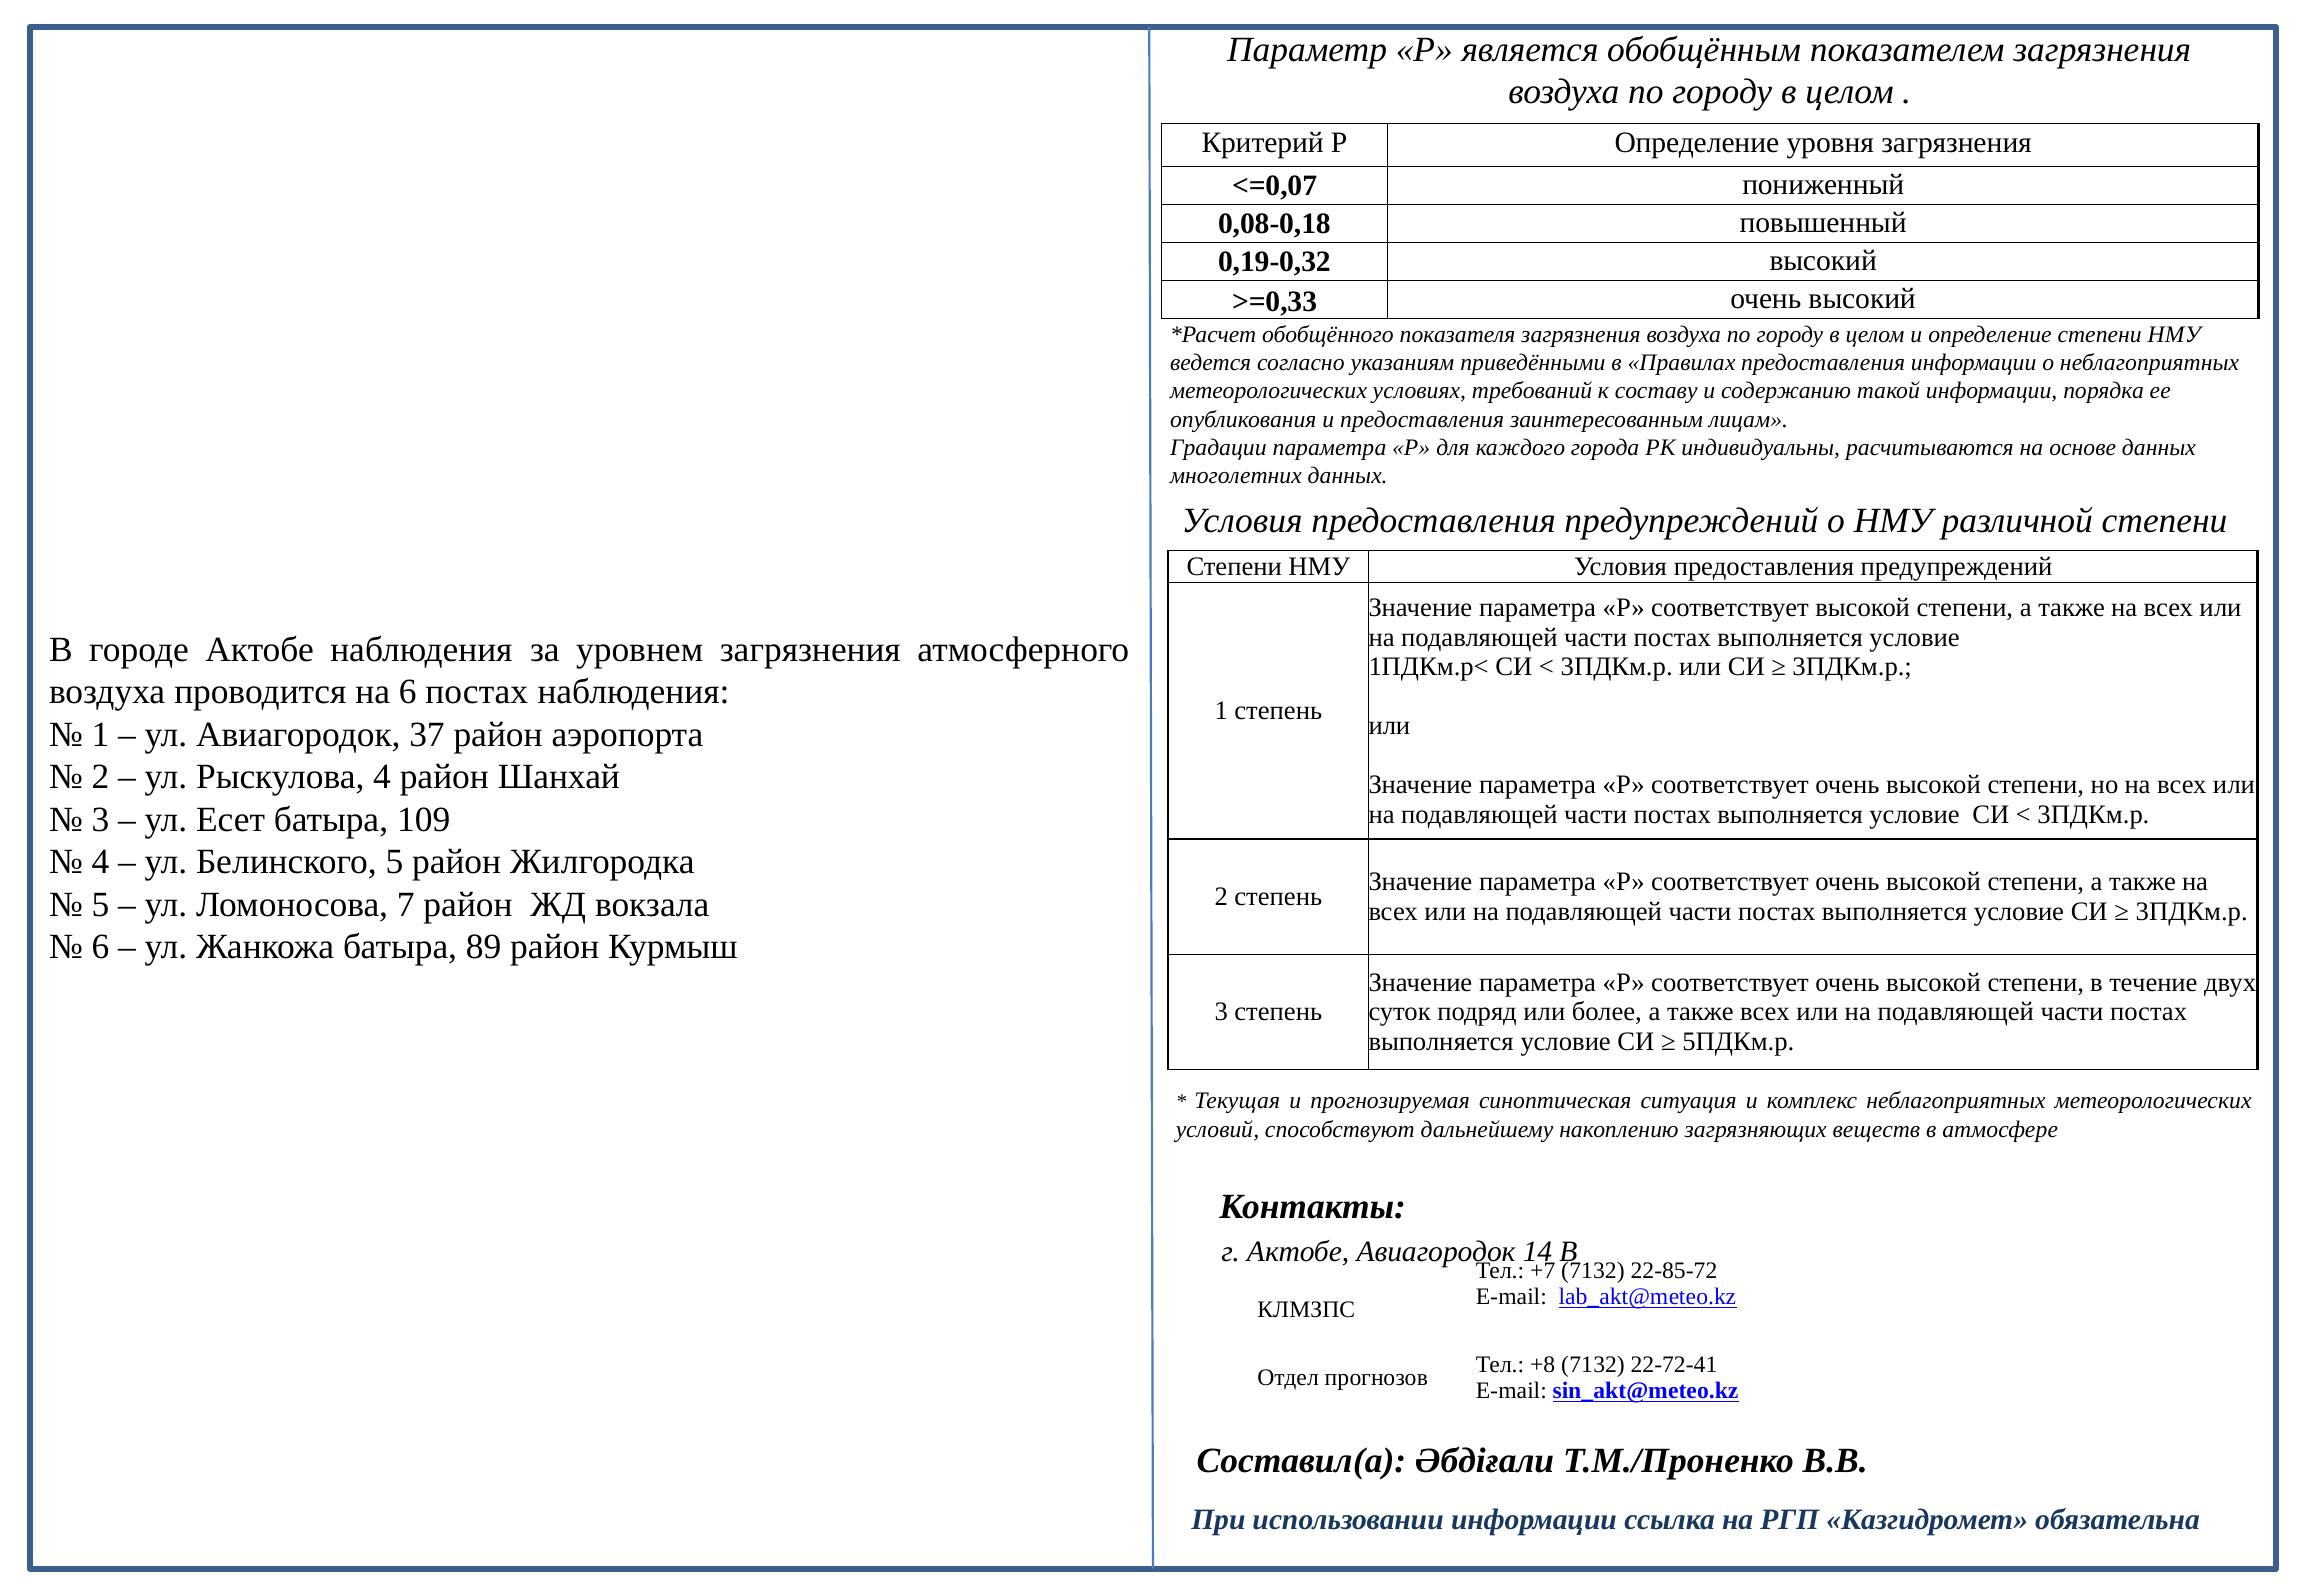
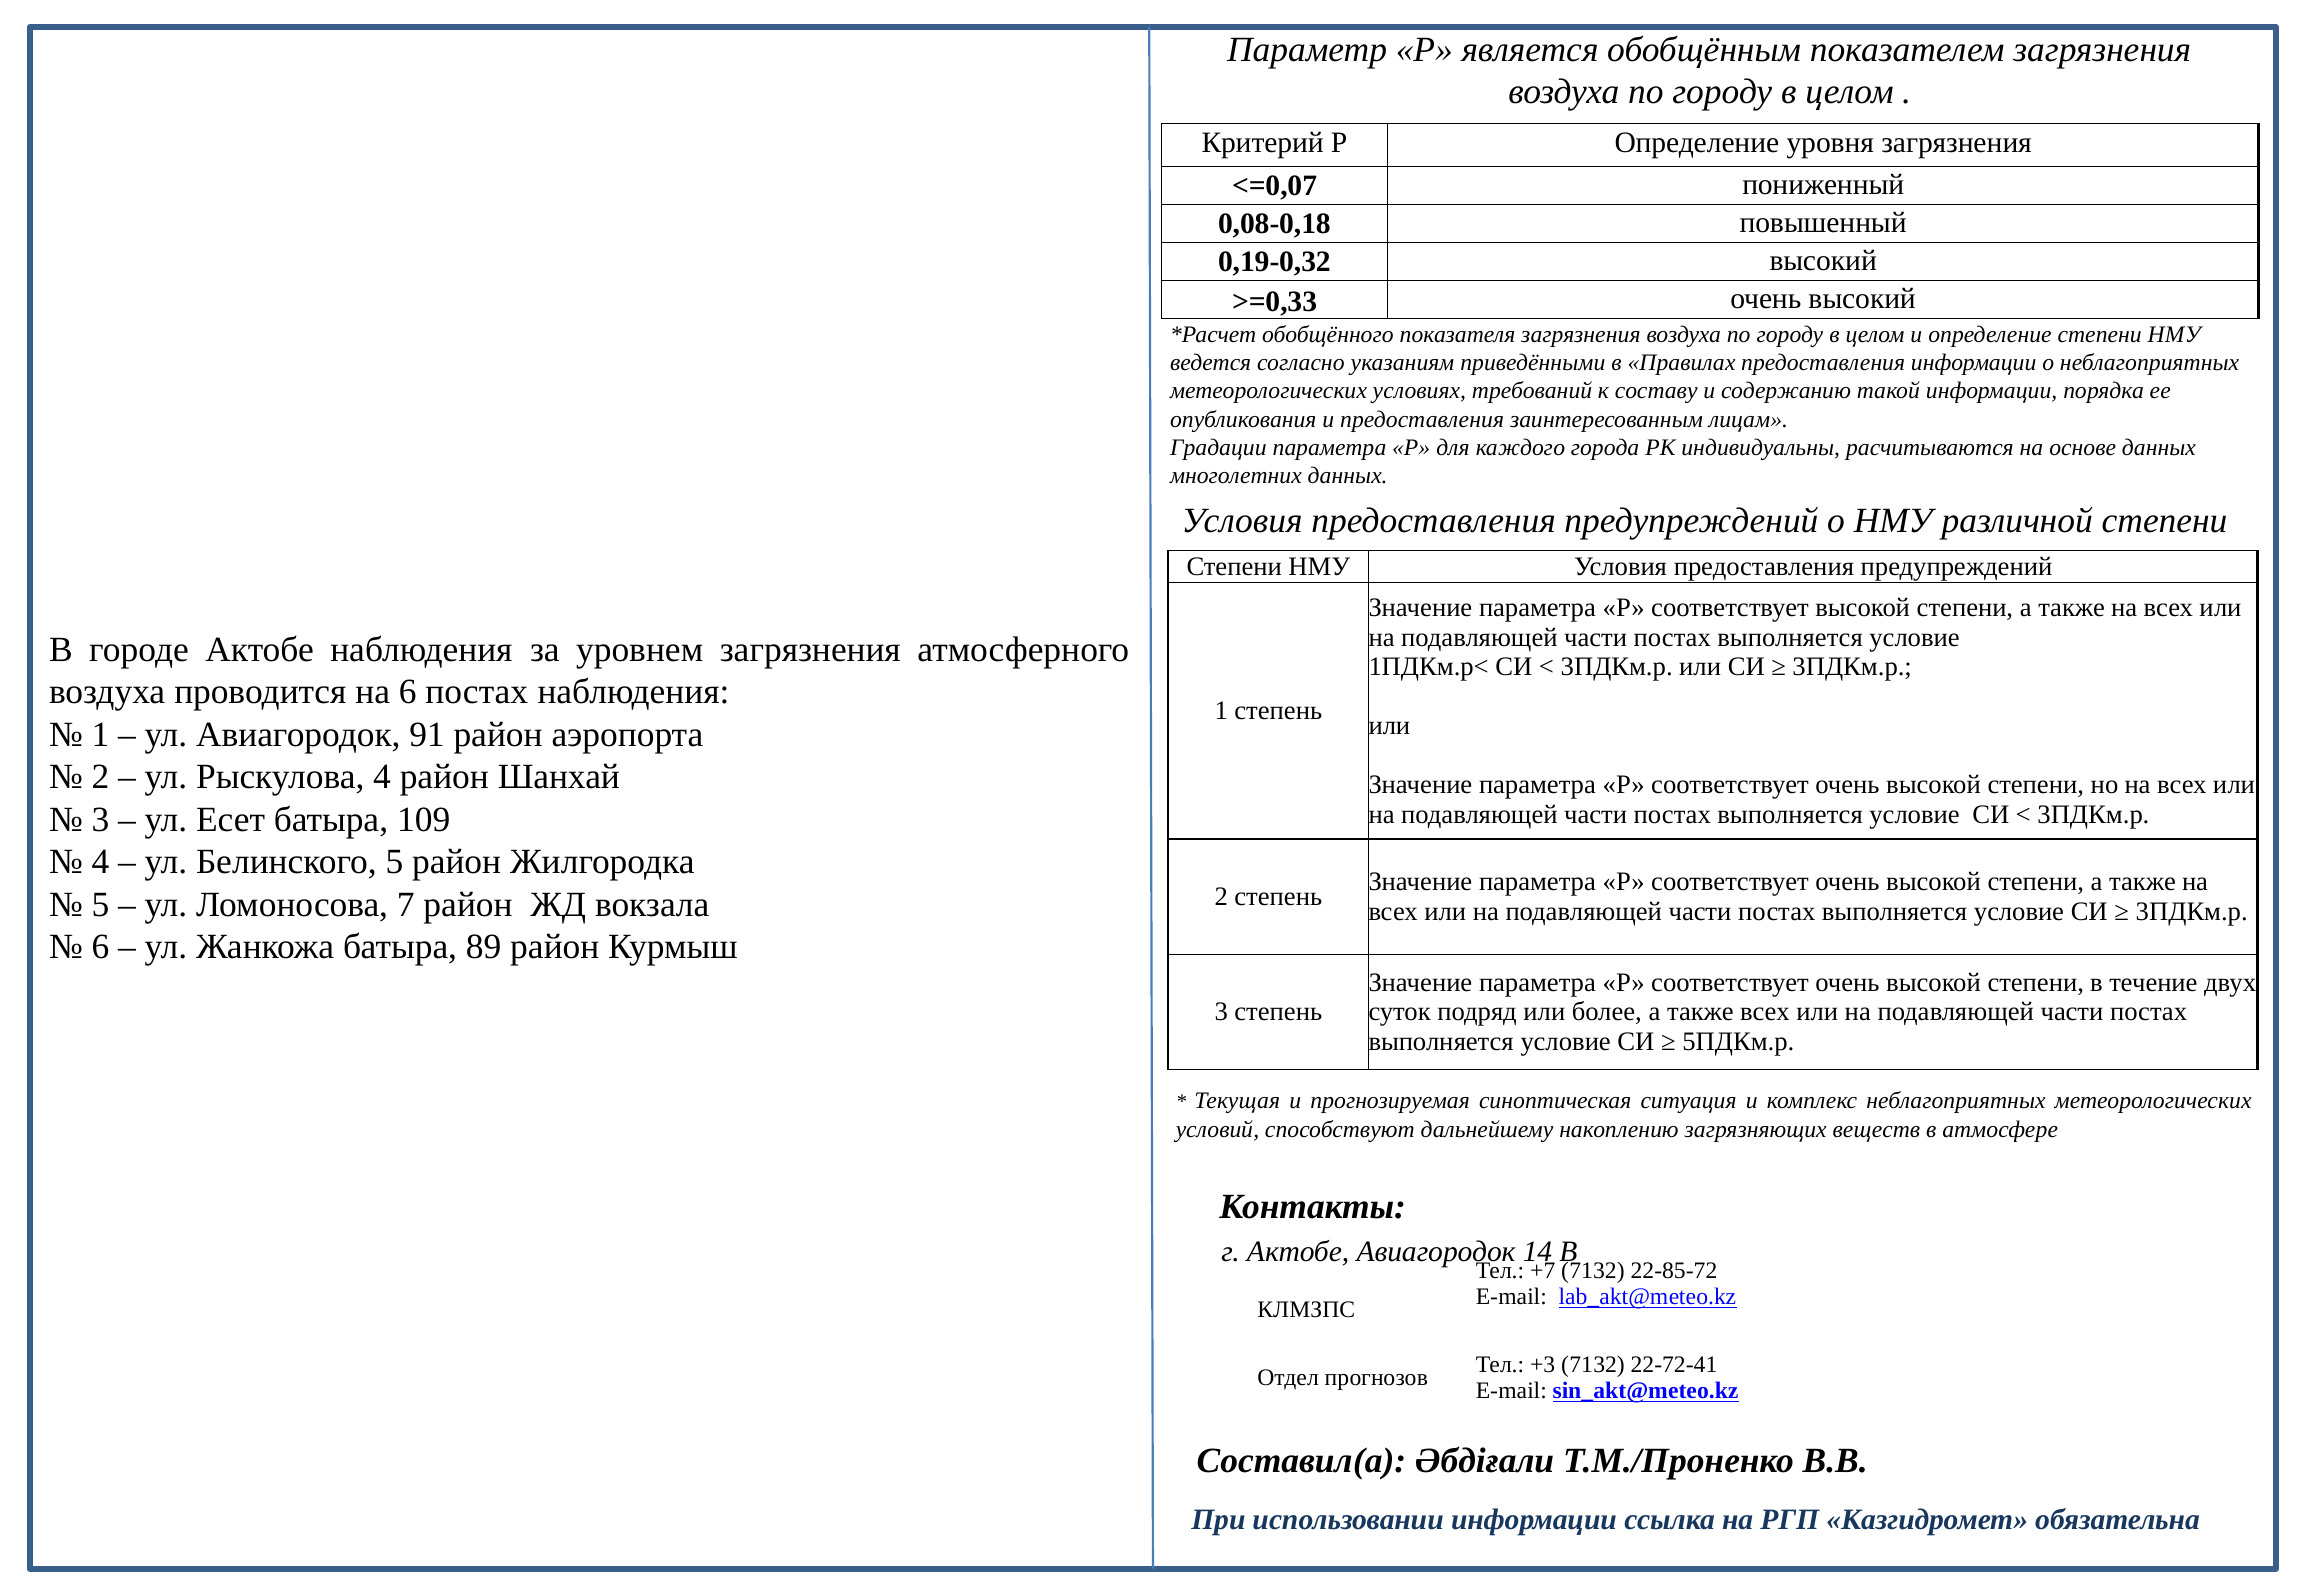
37: 37 -> 91
+8: +8 -> +3
